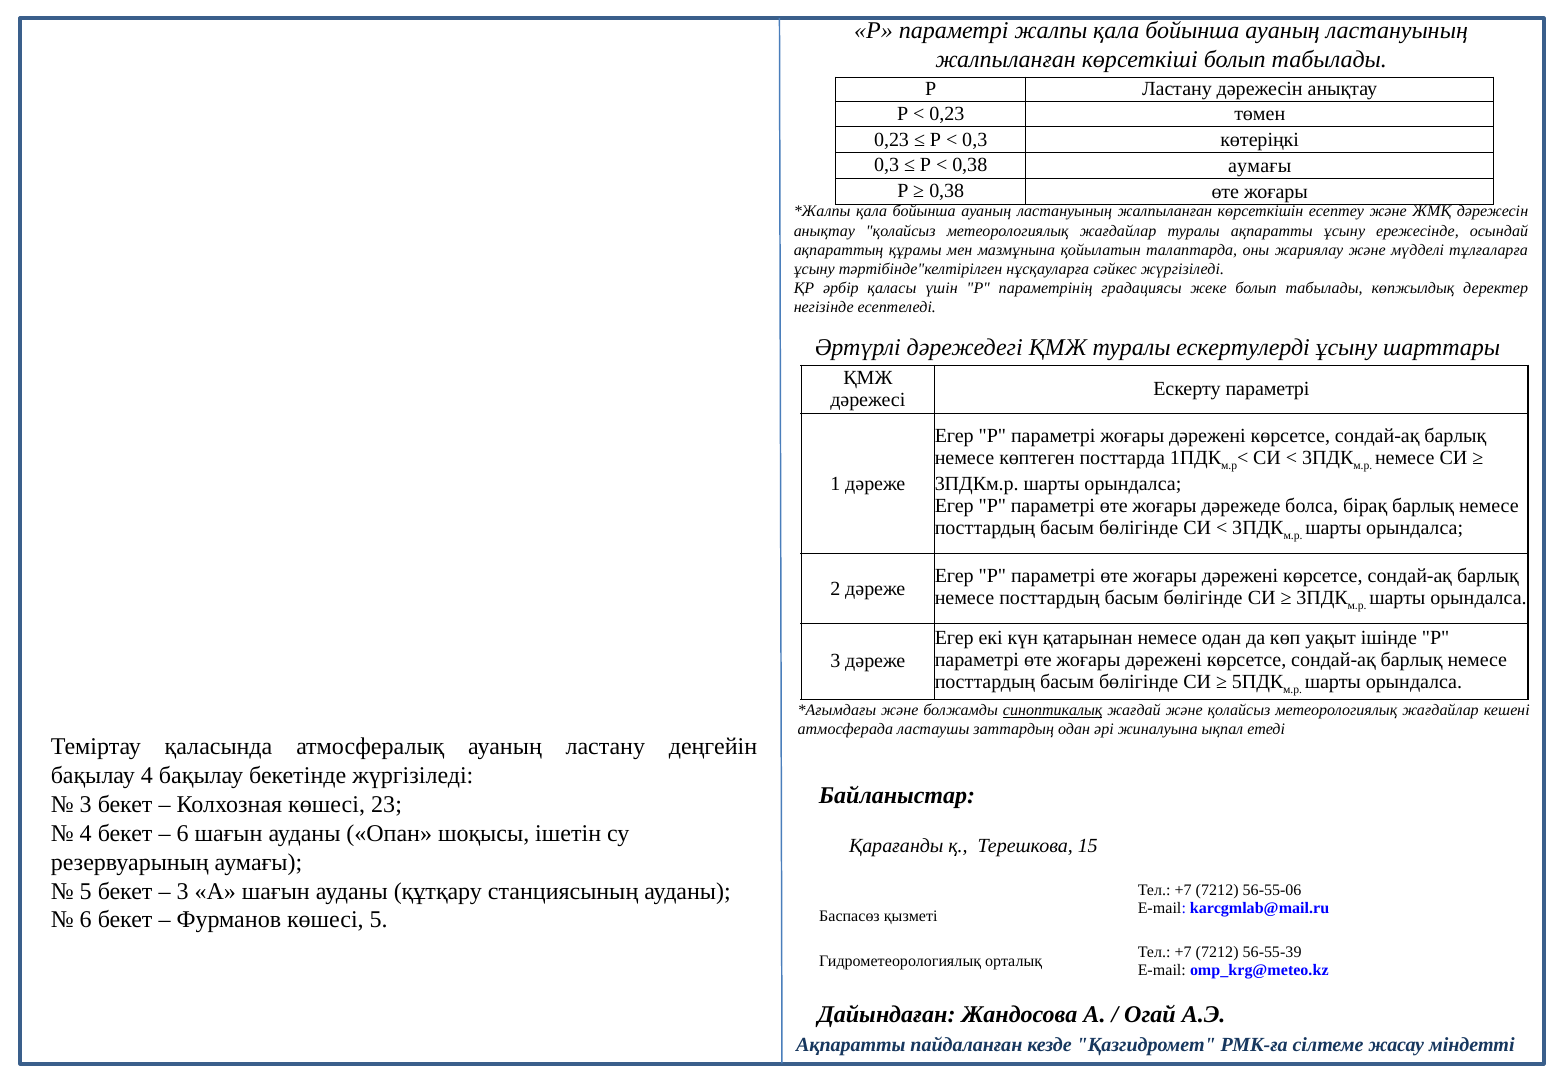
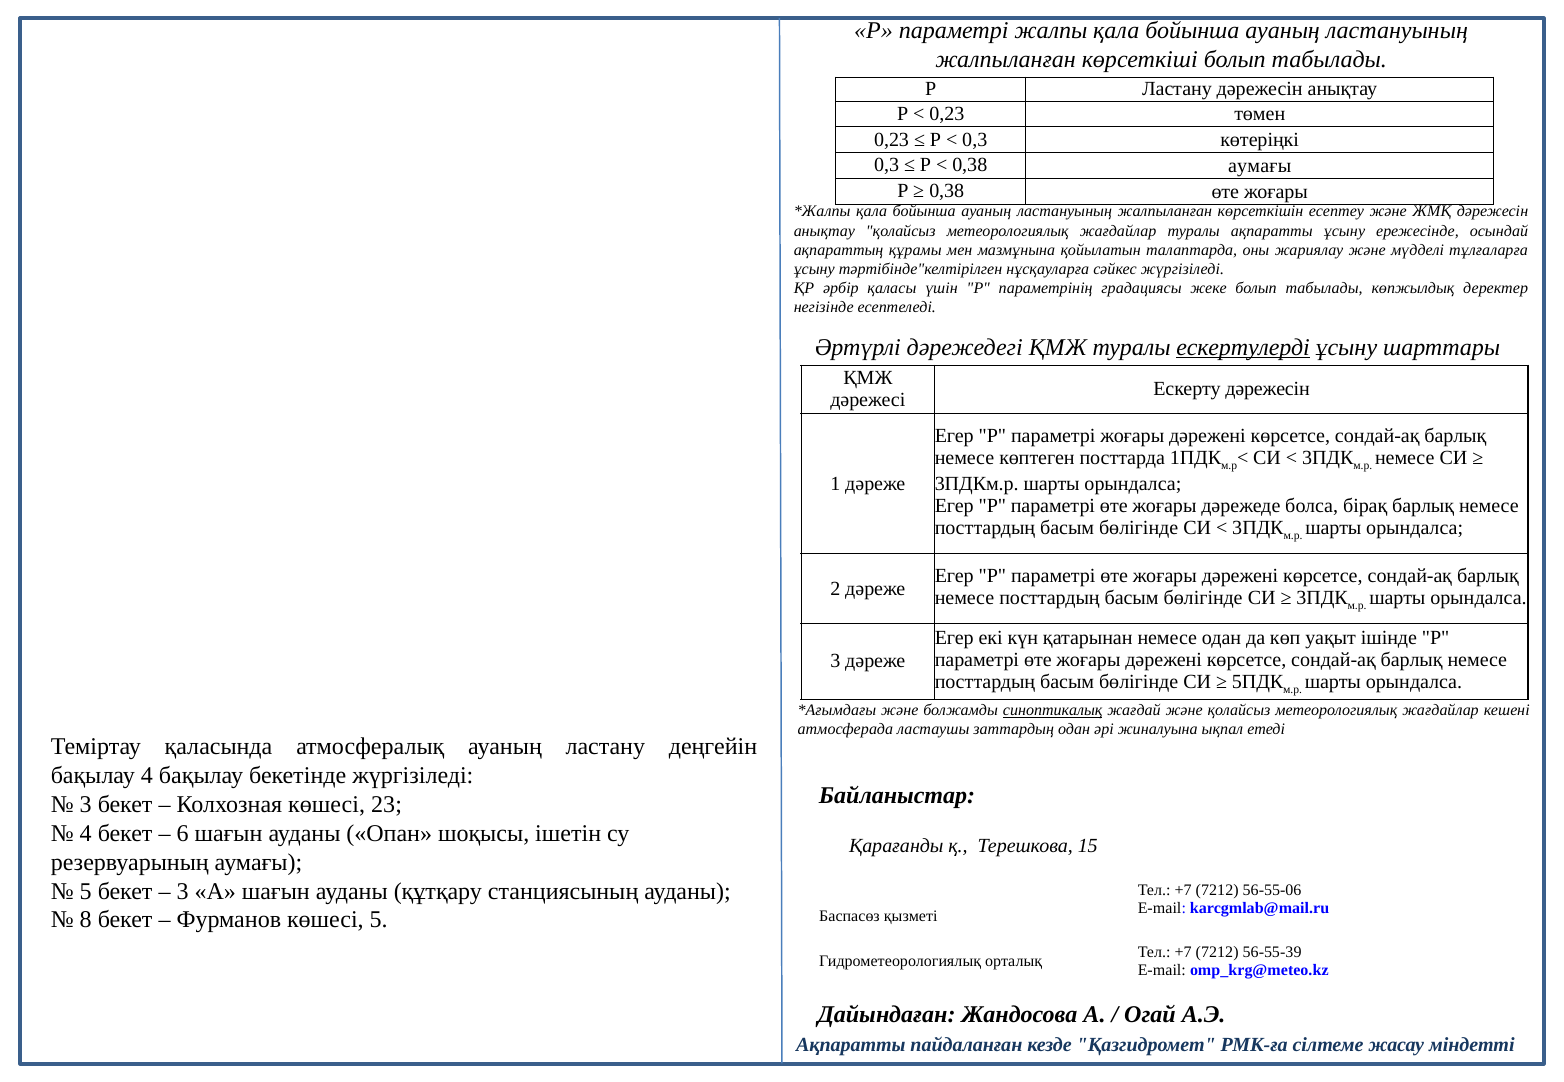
ескертулерді underline: none -> present
Ескерту параметрі: параметрі -> дәрежесін
6 at (86, 921): 6 -> 8
